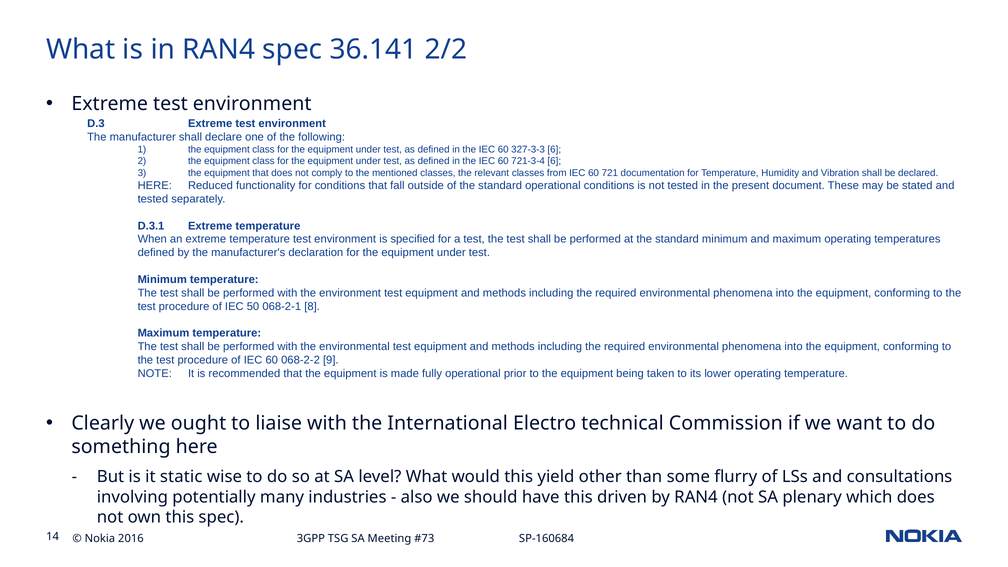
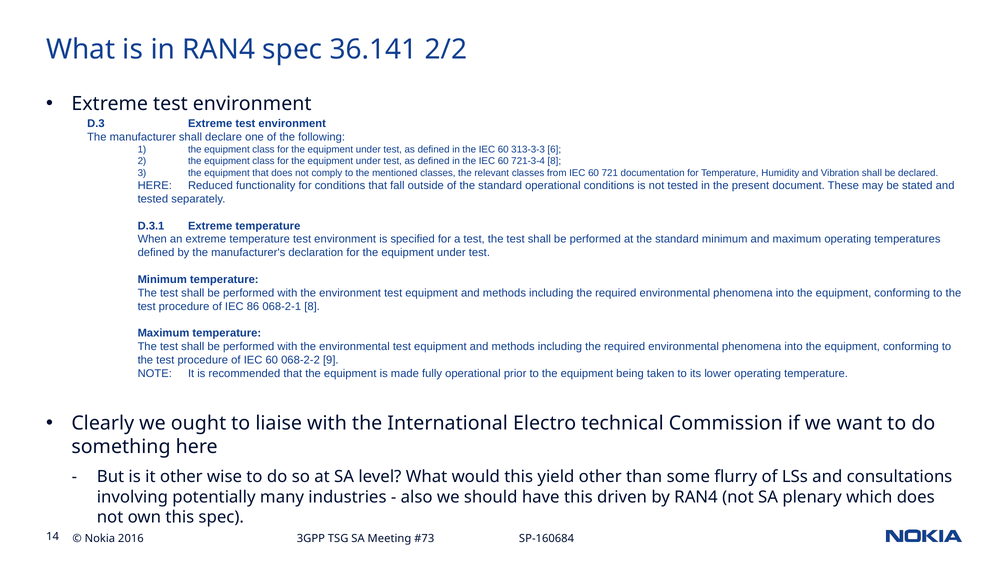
327-3-3: 327-3-3 -> 313-3-3
721-3-4 6: 6 -> 8
50: 50 -> 86
it static: static -> other
